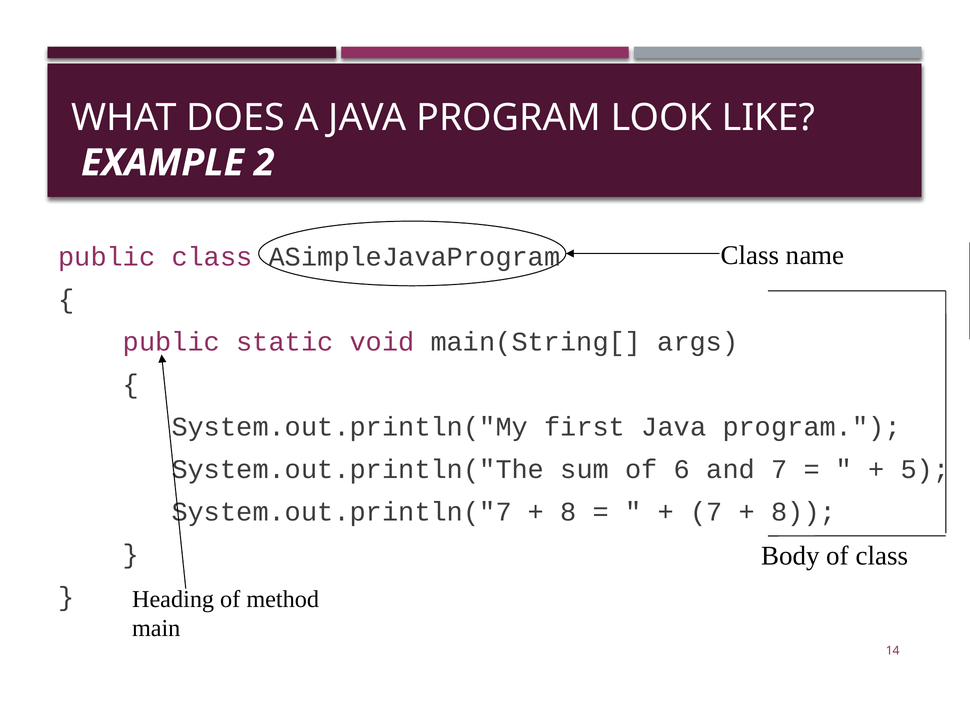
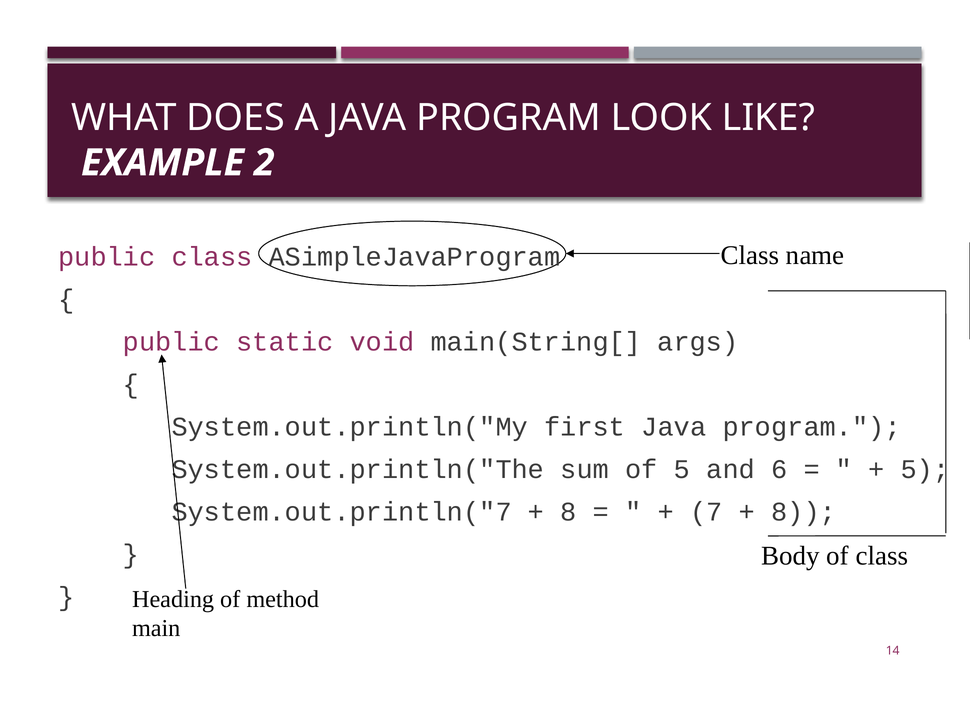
of 6: 6 -> 5
and 7: 7 -> 6
